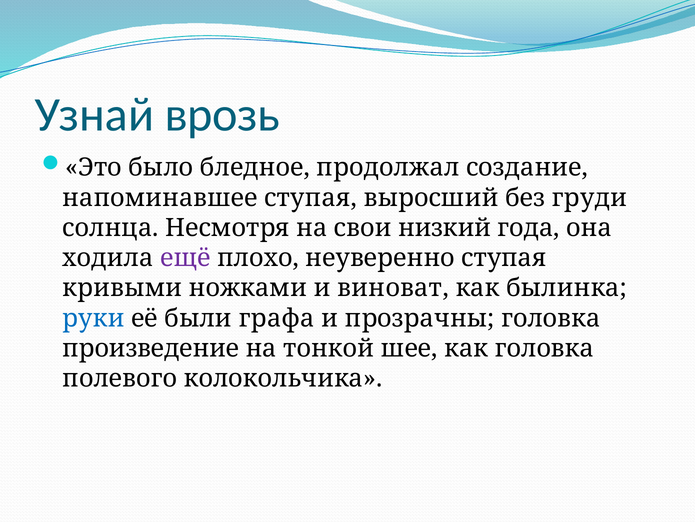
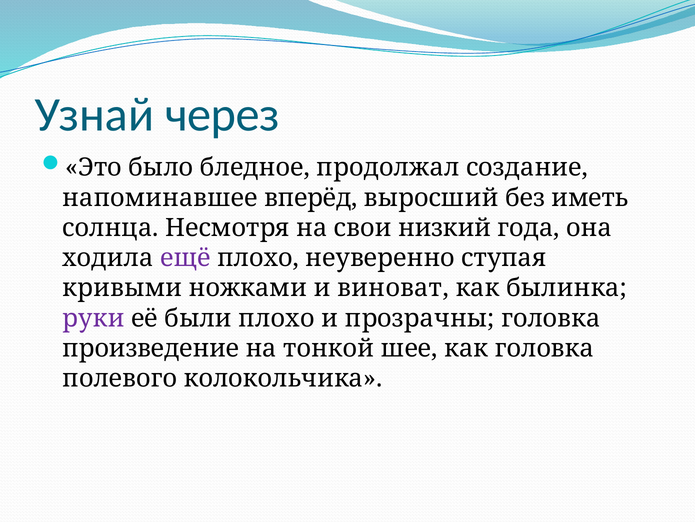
врозь: врозь -> через
напоминавшее ступая: ступая -> вперёд
груди: груди -> иметь
руки colour: blue -> purple
были графа: графа -> плохо
